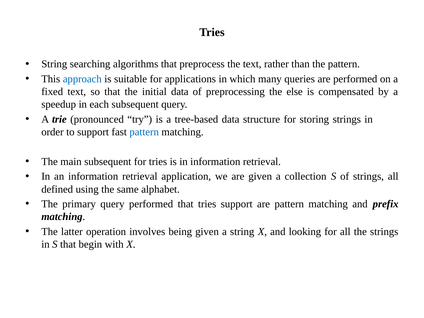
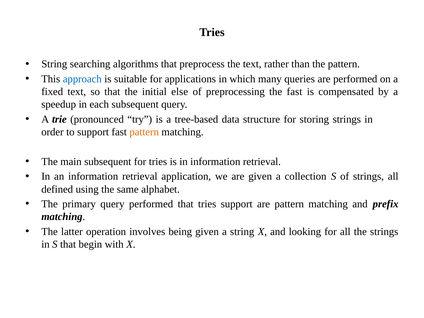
initial data: data -> else
the else: else -> fast
pattern at (144, 132) colour: blue -> orange
